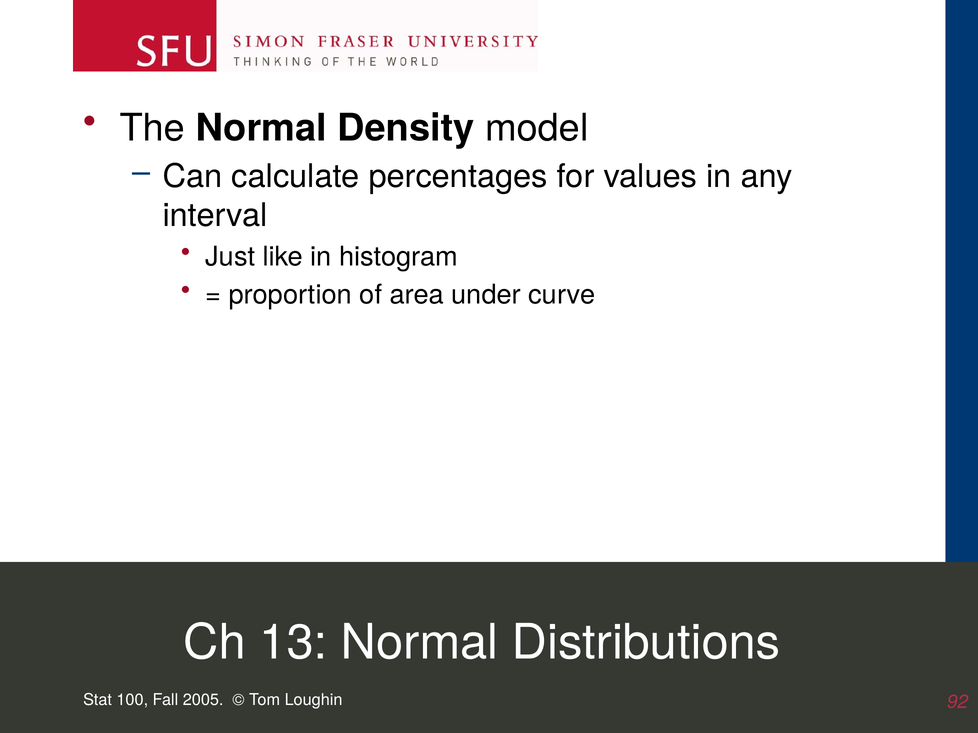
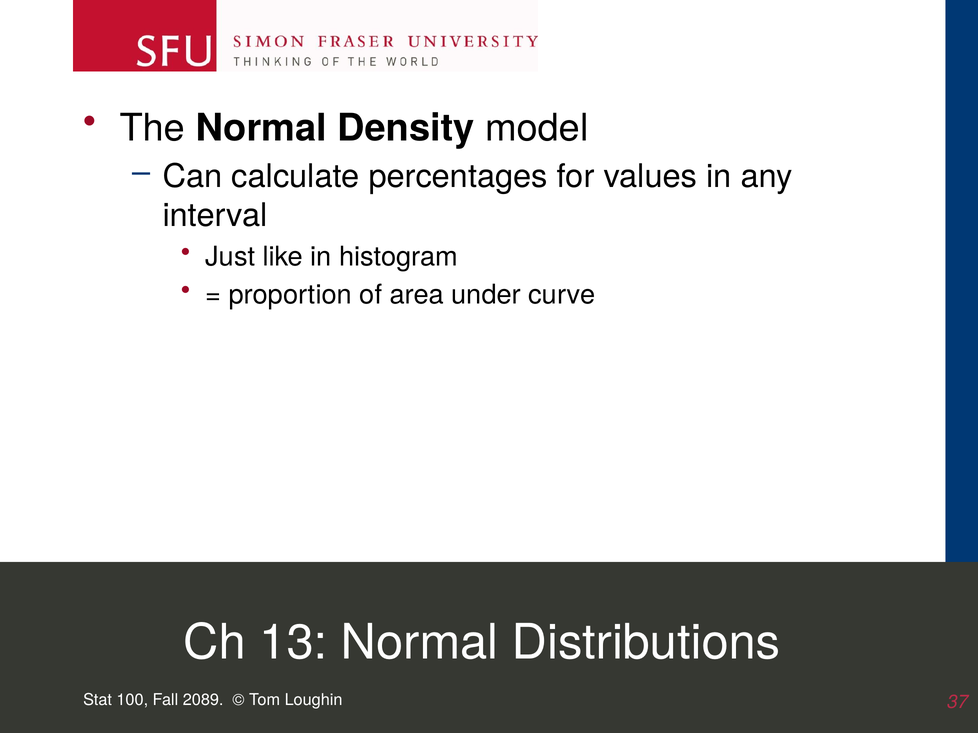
2005: 2005 -> 2089
92: 92 -> 37
